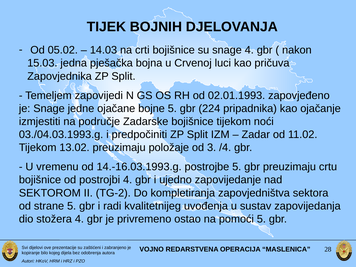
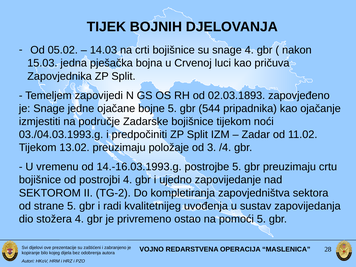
02.01.1993: 02.01.1993 -> 02.03.1893
224: 224 -> 544
